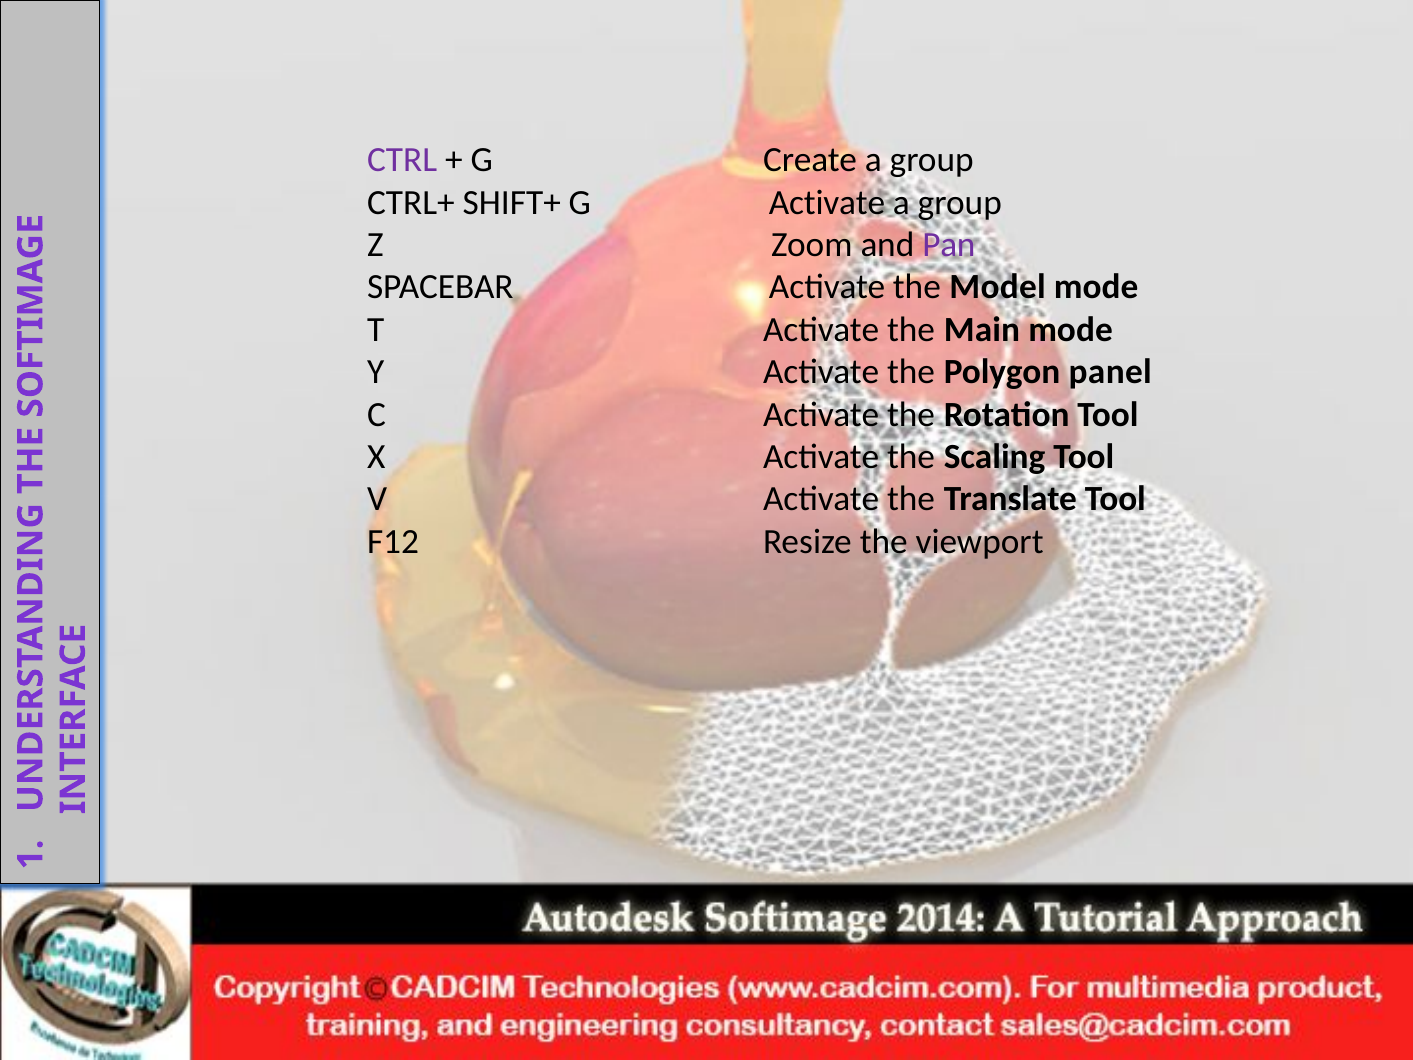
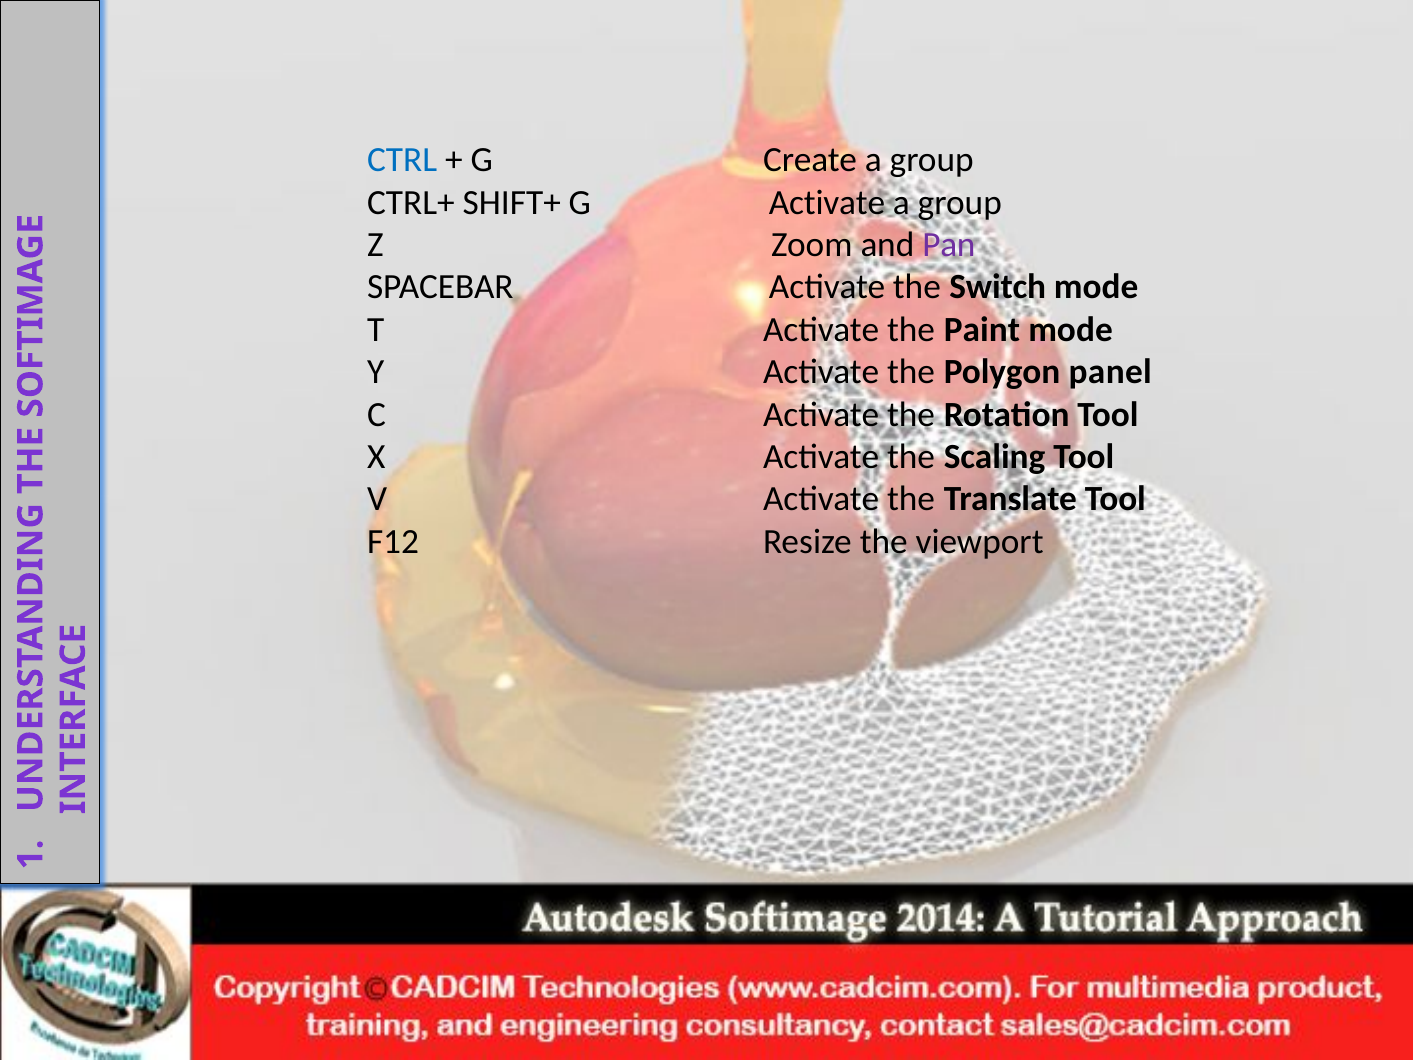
CTRL colour: purple -> blue
Model: Model -> Switch
Main: Main -> Paint
